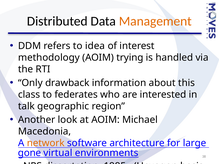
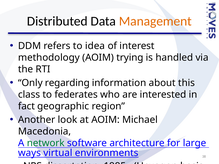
drawback: drawback -> regarding
talk: talk -> fact
network colour: orange -> green
gone: gone -> ways
